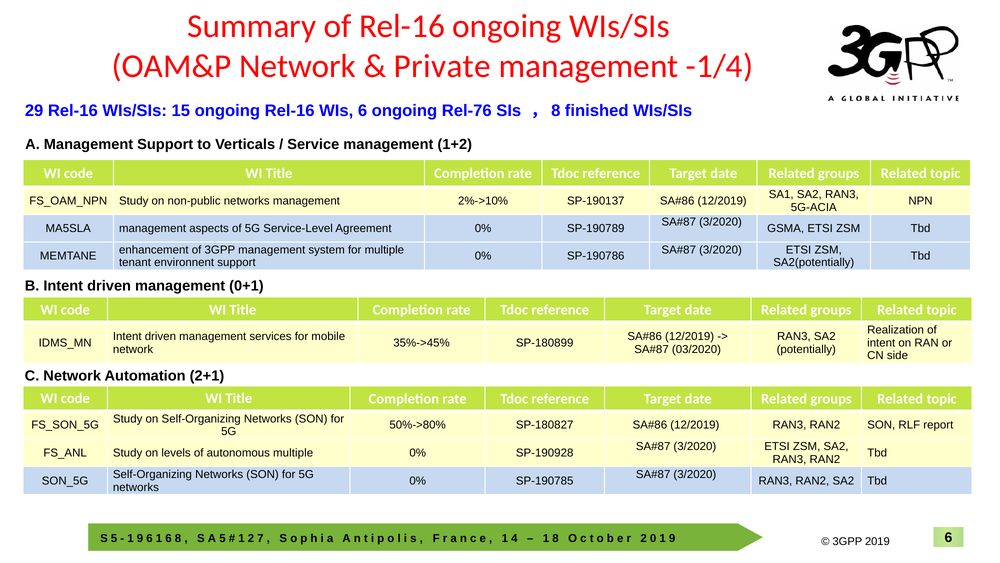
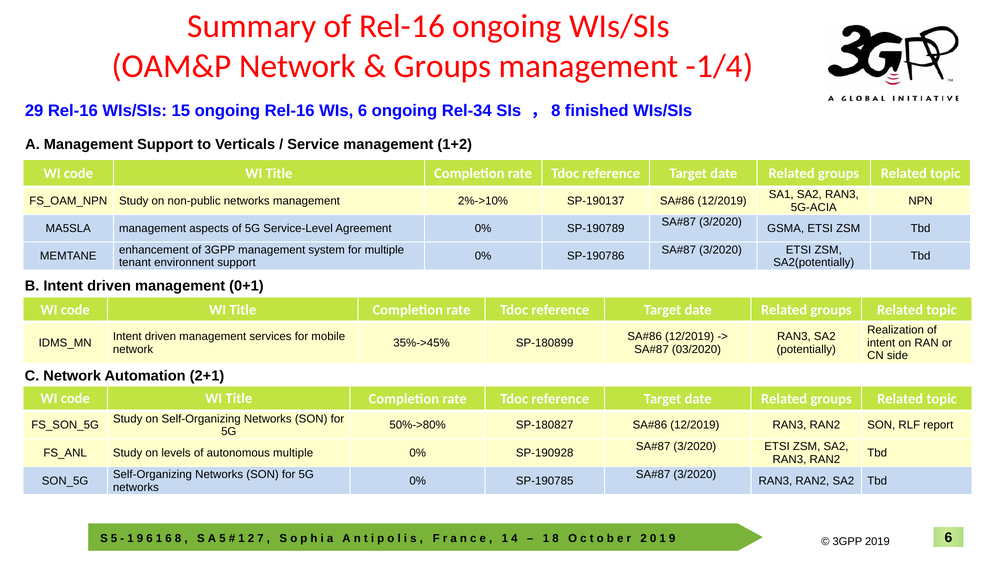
Private at (442, 66): Private -> Groups
Rel-76: Rel-76 -> Rel-34
